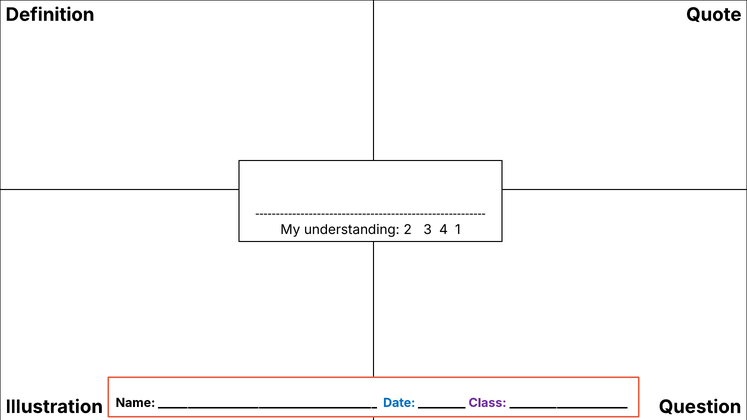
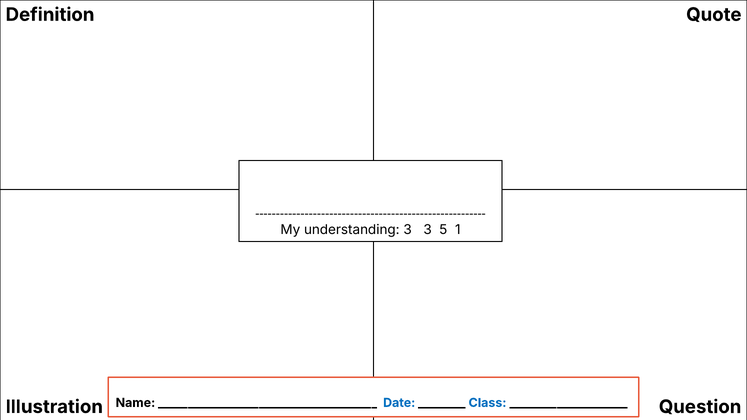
understanding 2: 2 -> 3
4: 4 -> 5
Class colour: purple -> blue
